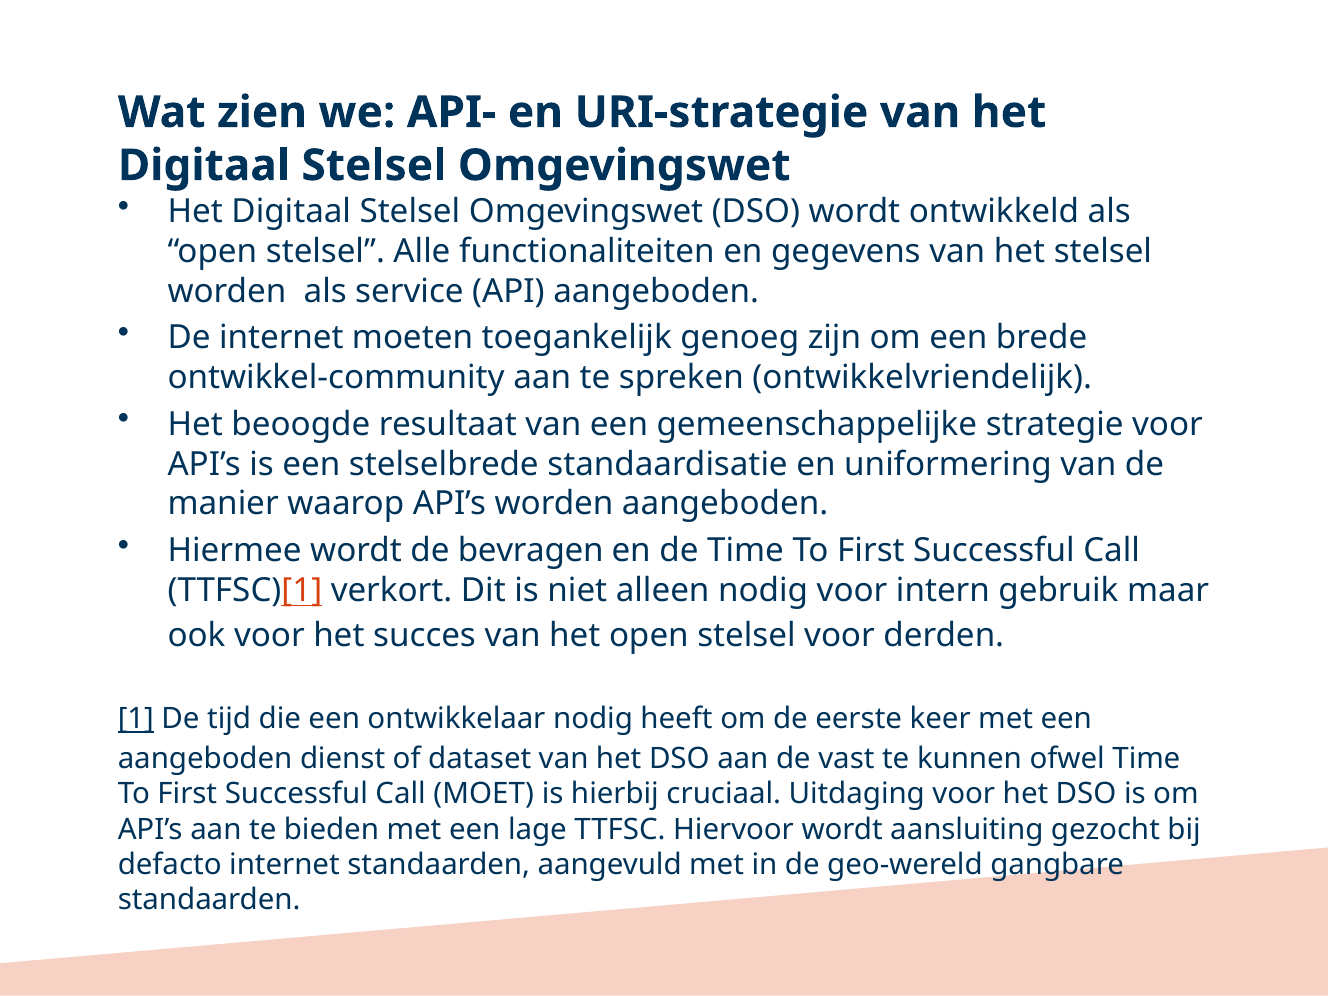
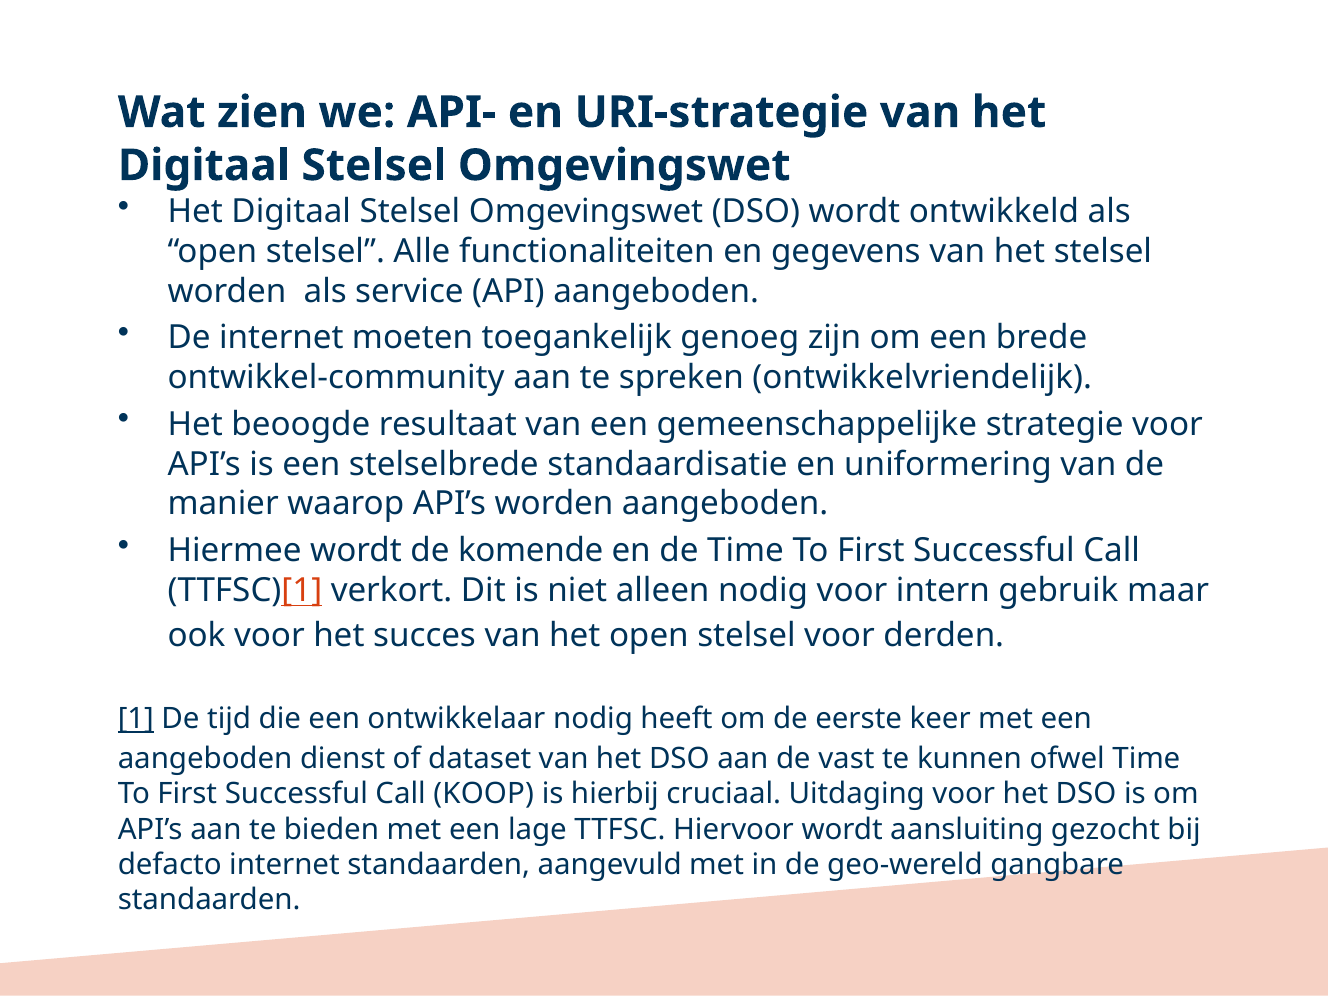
bevragen: bevragen -> komende
MOET: MOET -> KOOP
